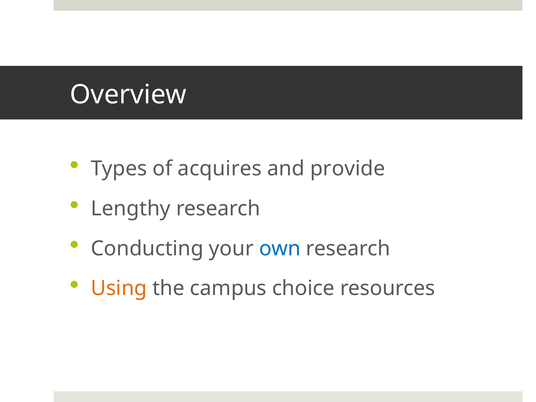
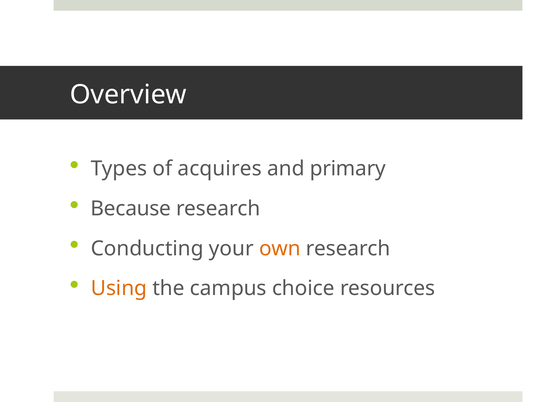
provide: provide -> primary
Lengthy: Lengthy -> Because
own colour: blue -> orange
